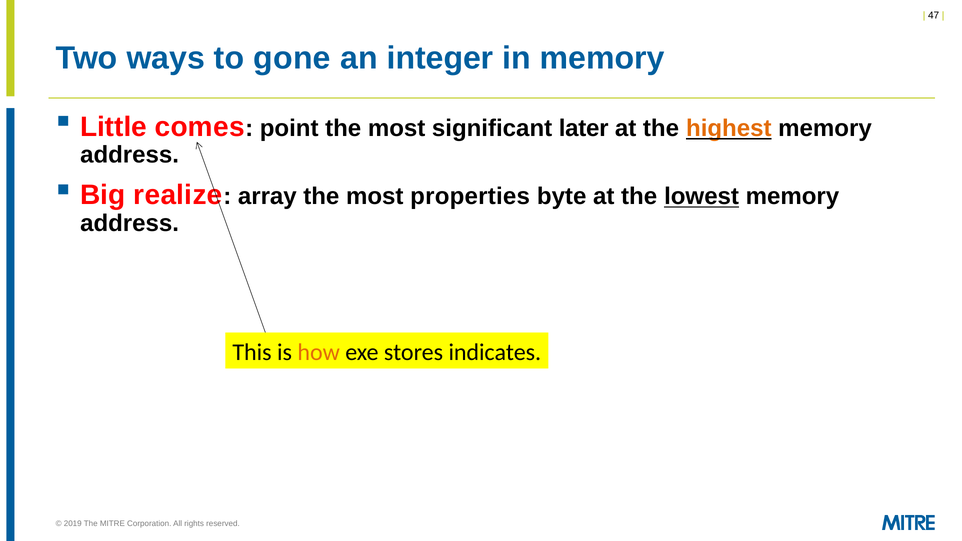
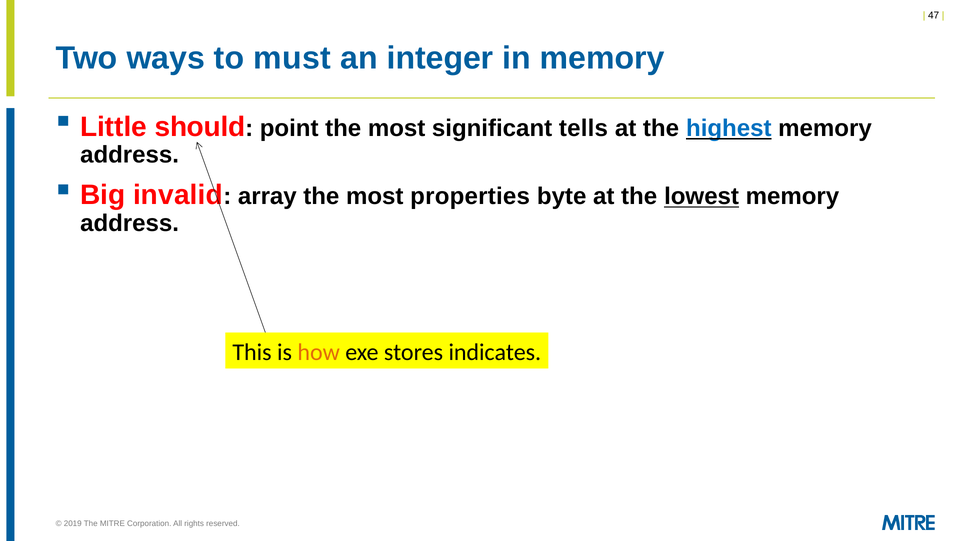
gone: gone -> must
comes: comes -> should
later: later -> tells
highest colour: orange -> blue
realize: realize -> invalid
